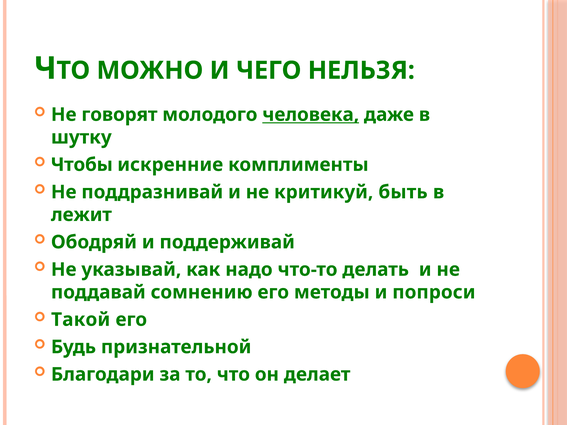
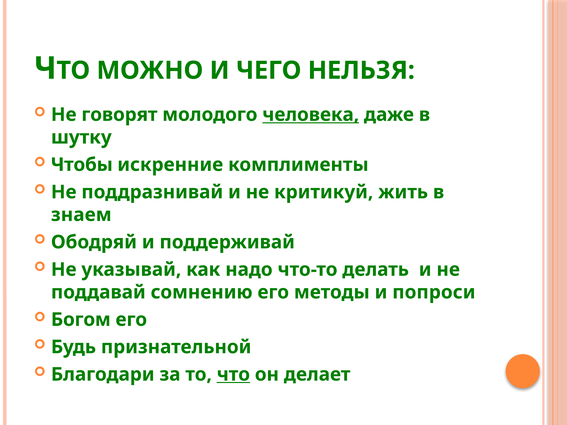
быть: быть -> жить
лежит: лежит -> знаем
Такой: Такой -> Богом
что underline: none -> present
